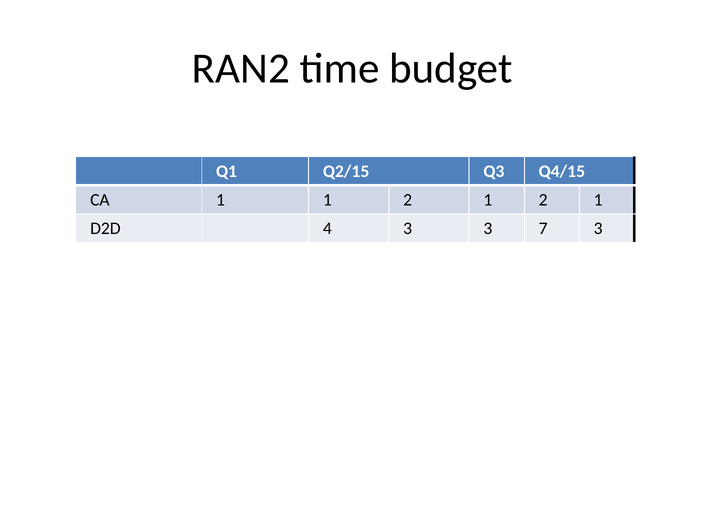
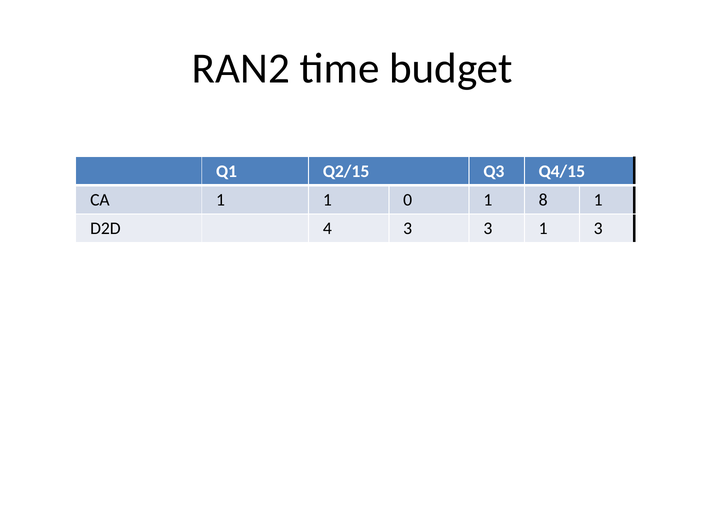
1 1 2: 2 -> 0
2 at (543, 200): 2 -> 8
3 7: 7 -> 1
